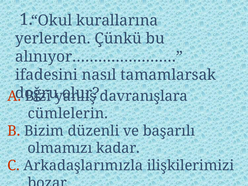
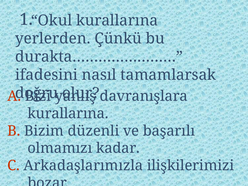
alınıyor……………………: alınıyor…………………… -> durakta……………………
cümlelerin at (68, 113): cümlelerin -> kurallarına
